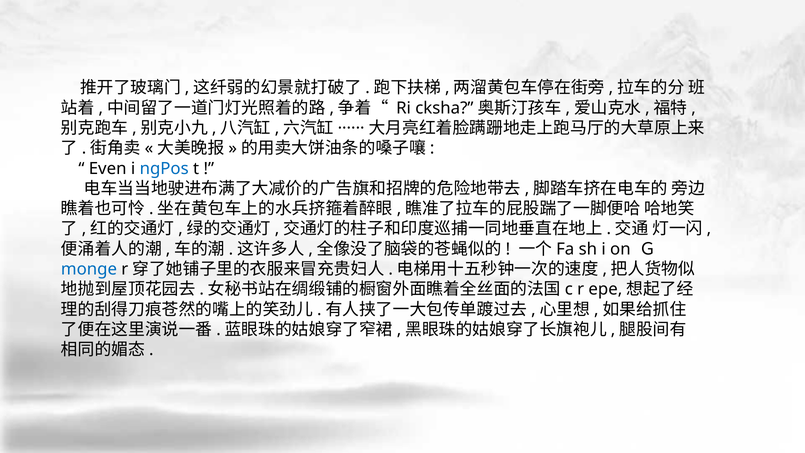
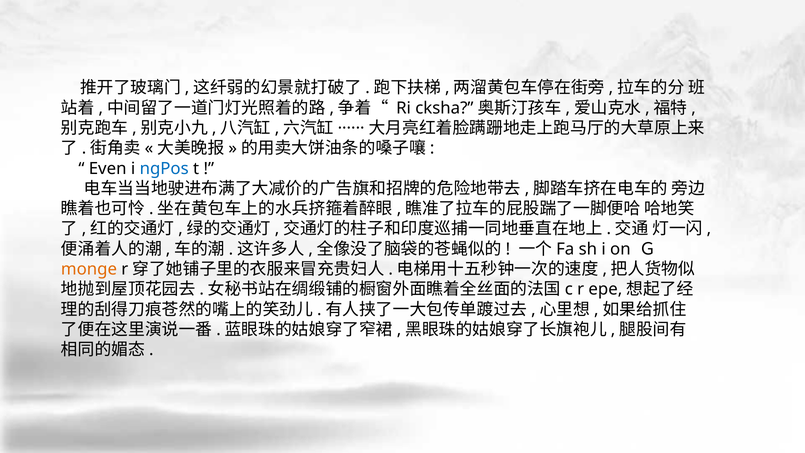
monge colour: blue -> orange
